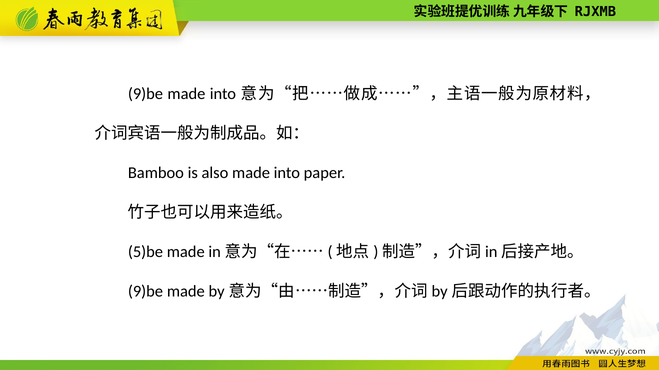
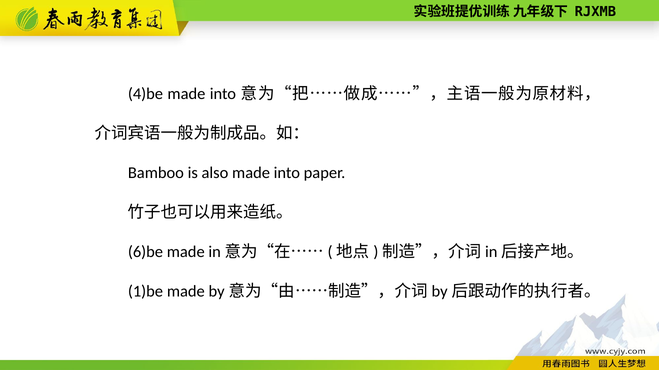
9)be at (145, 94): 9)be -> 4)be
5)be: 5)be -> 6)be
9)be at (145, 292): 9)be -> 1)be
